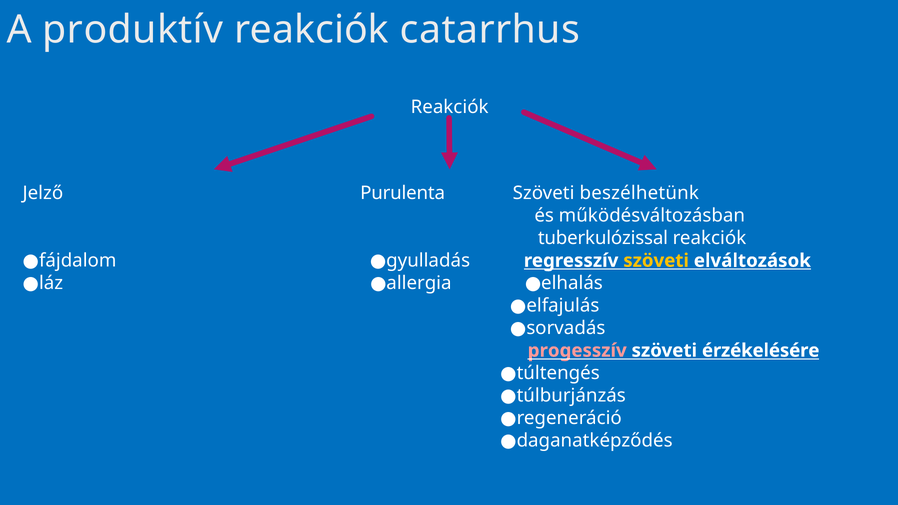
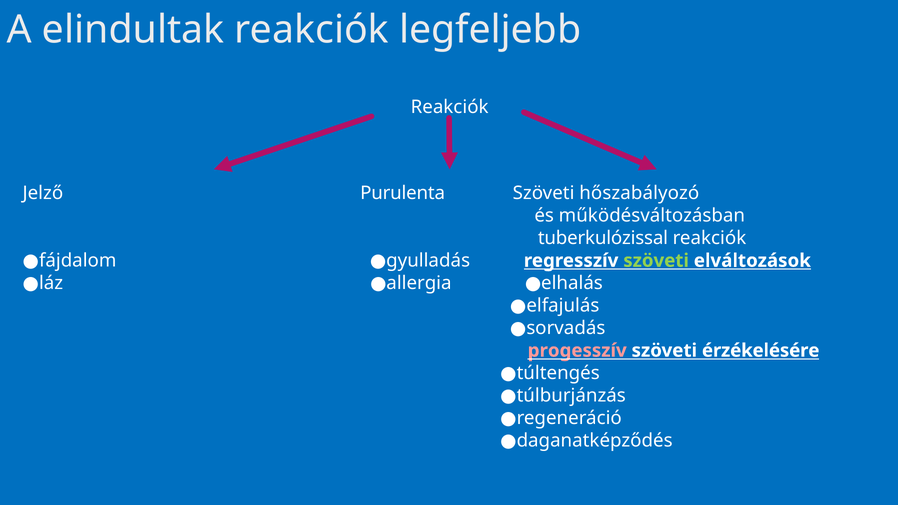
produktív: produktív -> elindultak
catarrhus: catarrhus -> legfeljebb
beszélhetünk: beszélhetünk -> hőszabályozó
szöveti at (656, 261) colour: yellow -> light green
